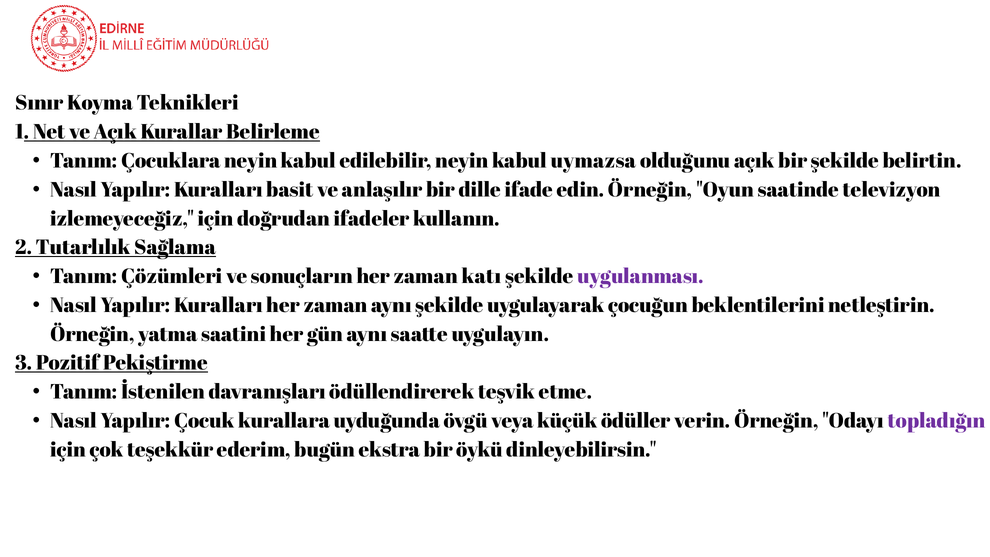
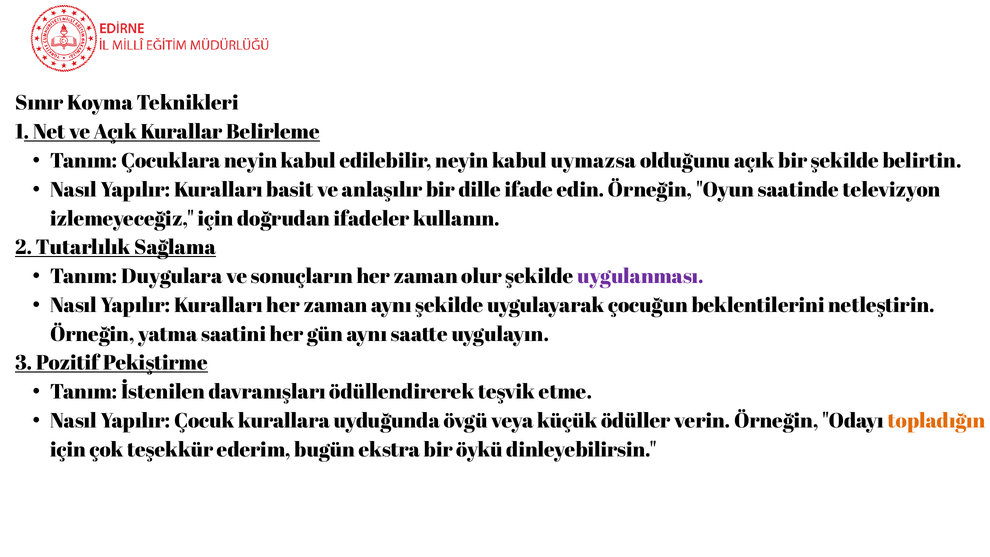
Çözümleri: Çözümleri -> Duygulara
katı: katı -> olur
topladığın colour: purple -> orange
